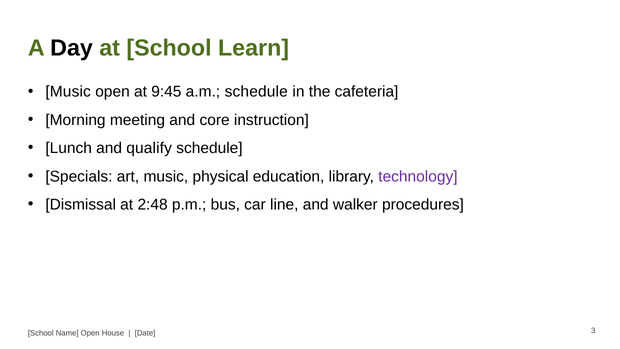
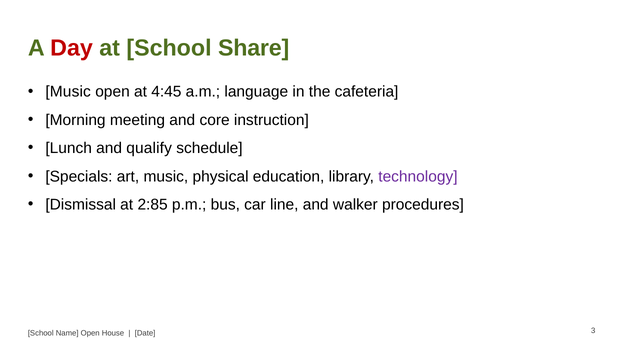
Day colour: black -> red
Learn: Learn -> Share
9:45: 9:45 -> 4:45
a.m schedule: schedule -> language
2:48: 2:48 -> 2:85
